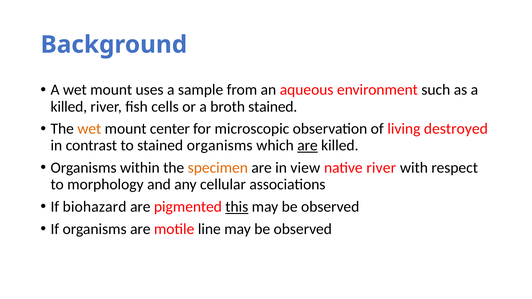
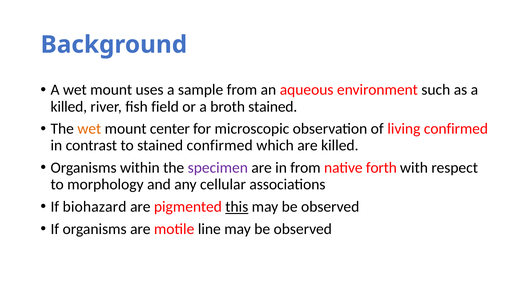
cells: cells -> field
living destroyed: destroyed -> confirmed
stained organisms: organisms -> confirmed
are at (307, 146) underline: present -> none
specimen colour: orange -> purple
in view: view -> from
native river: river -> forth
